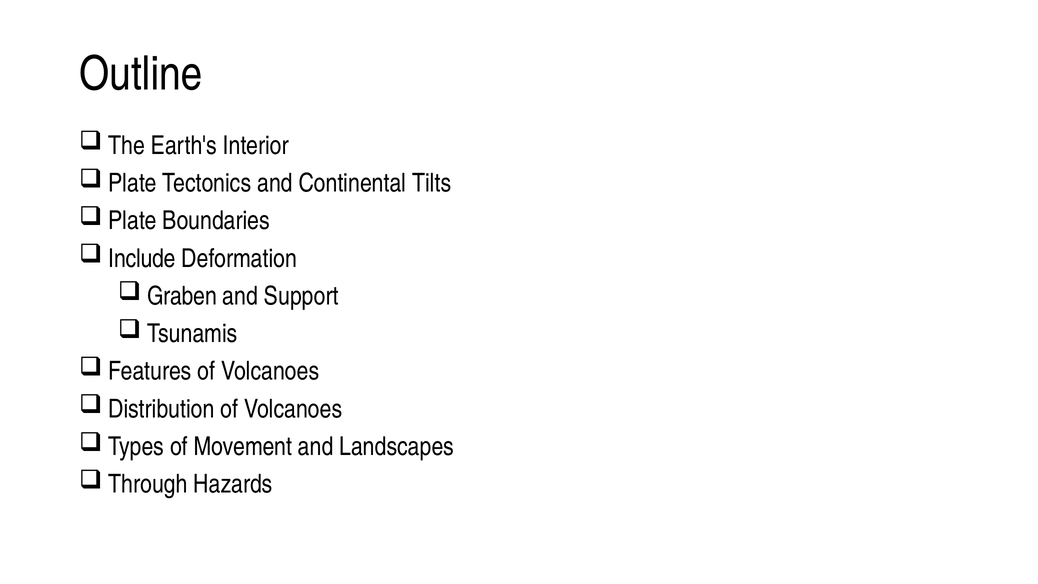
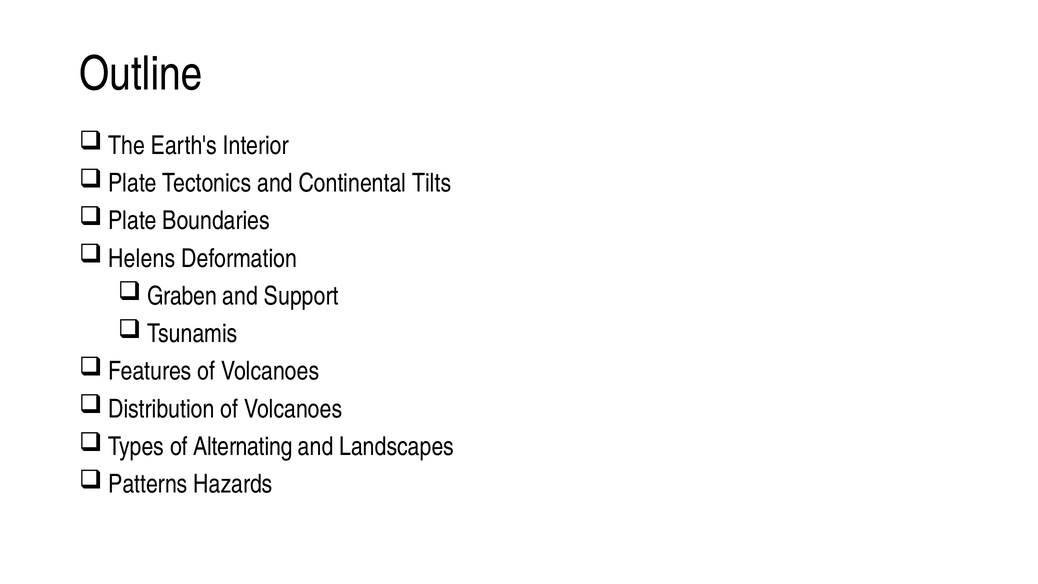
Include: Include -> Helens
Movement: Movement -> Alternating
Through: Through -> Patterns
